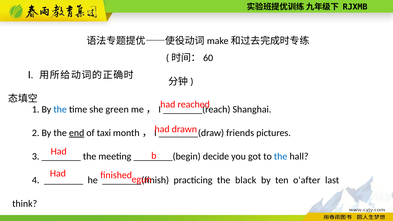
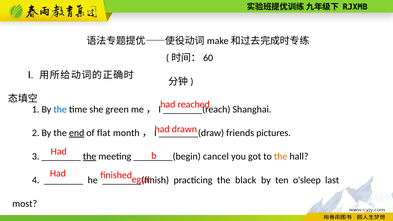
taxi: taxi -> flat
the at (90, 156) underline: none -> present
decide: decide -> cancel
the at (281, 156) colour: blue -> orange
o'after: o'after -> o'sleep
think: think -> most
